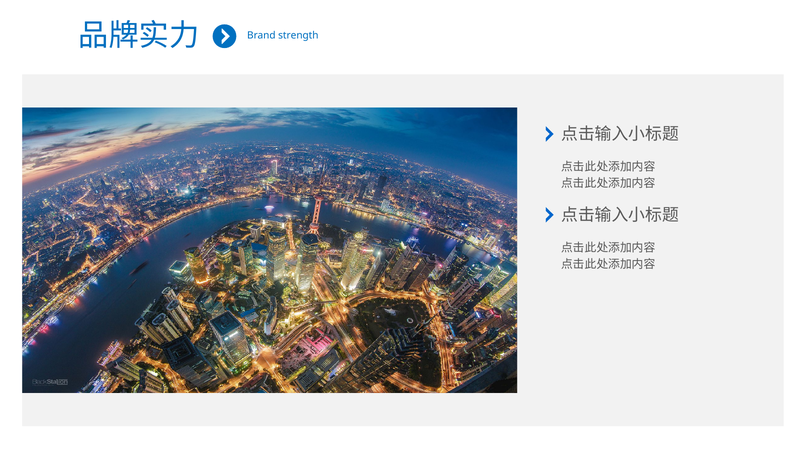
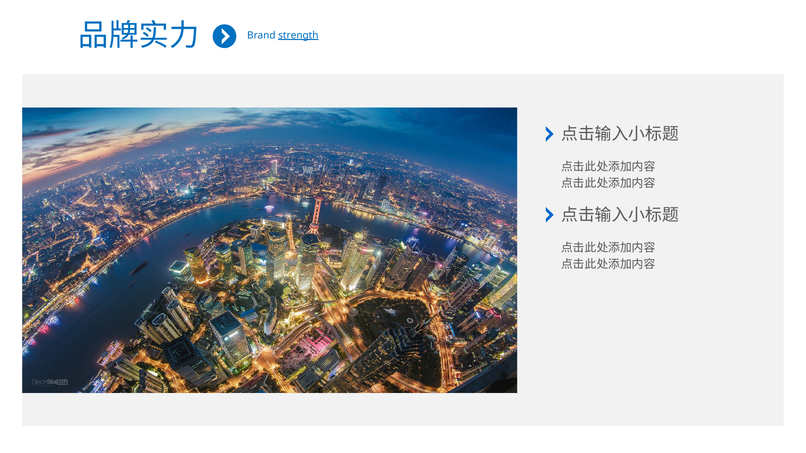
strength underline: none -> present
